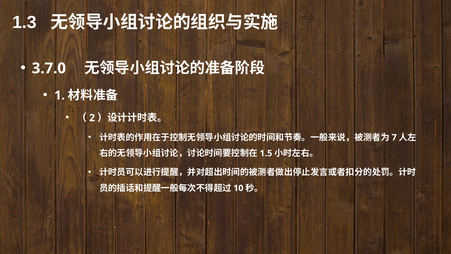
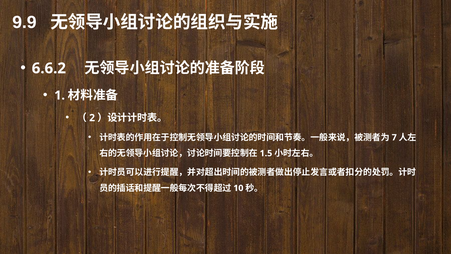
1.3: 1.3 -> 9.9
3.7.0: 3.7.0 -> 6.6.2
